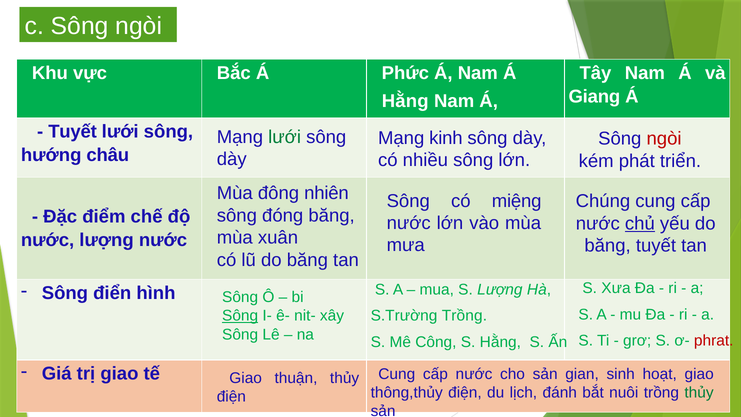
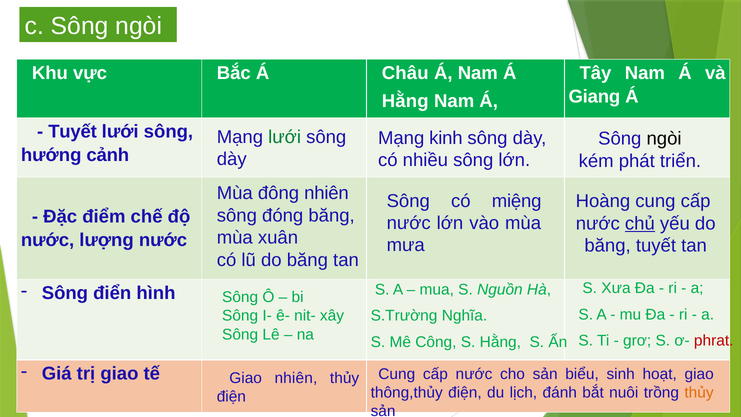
Phức: Phức -> Châu
ngòi at (664, 139) colour: red -> black
châu: châu -> cảnh
Chúng: Chúng -> Hoàng
S Lượng: Lượng -> Nguồn
S.Trường Trồng: Trồng -> Nghĩa
Sông at (240, 316) underline: present -> none
gian: gian -> biểu
Giao thuận: thuận -> nhiên
thủy at (699, 392) colour: green -> orange
